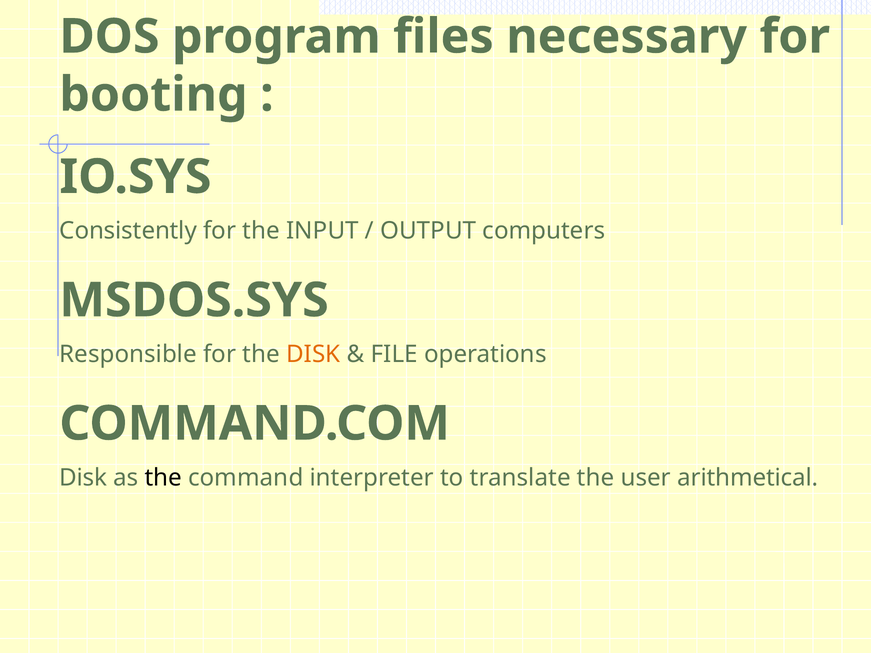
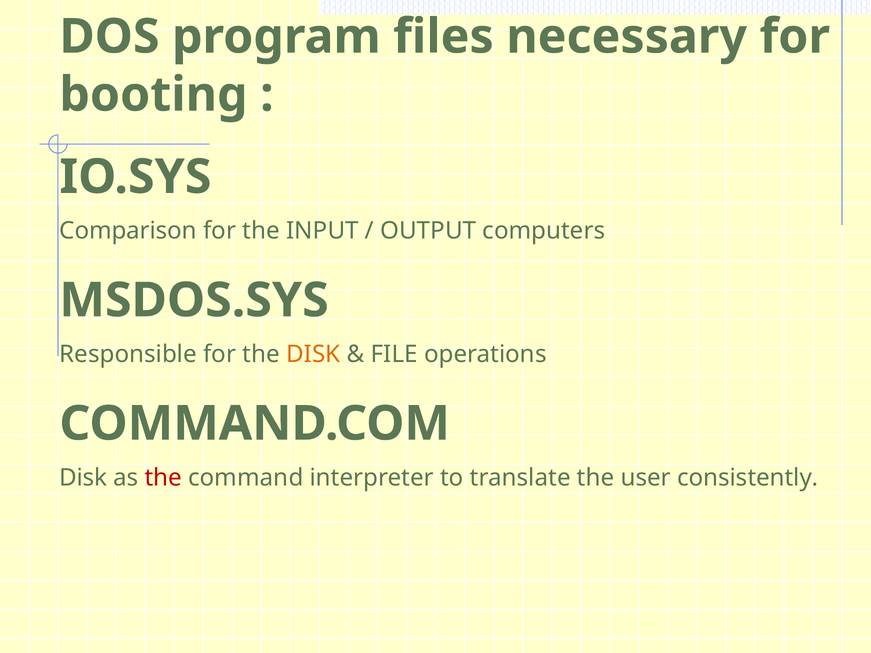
Consistently: Consistently -> Comparison
the at (163, 478) colour: black -> red
arithmetical: arithmetical -> consistently
